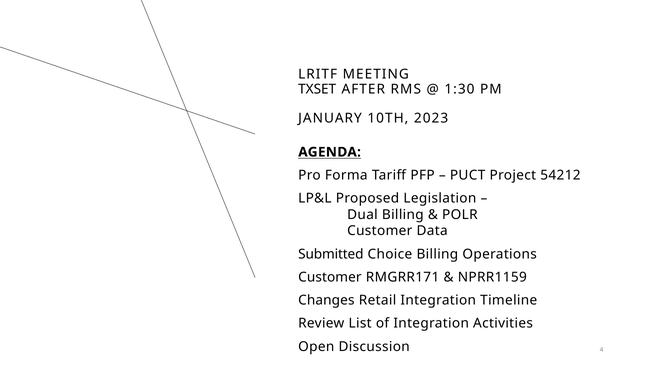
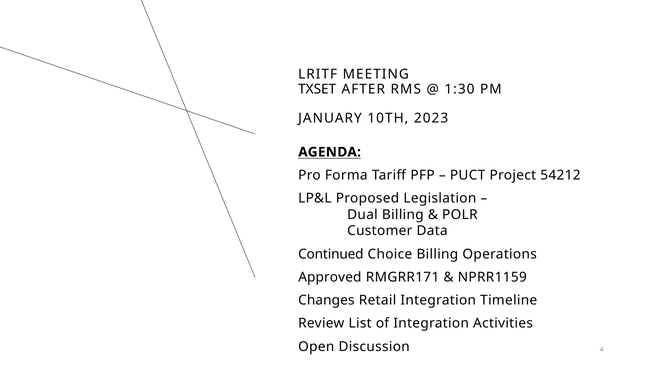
Submitted: Submitted -> Continued
Customer at (330, 277): Customer -> Approved
